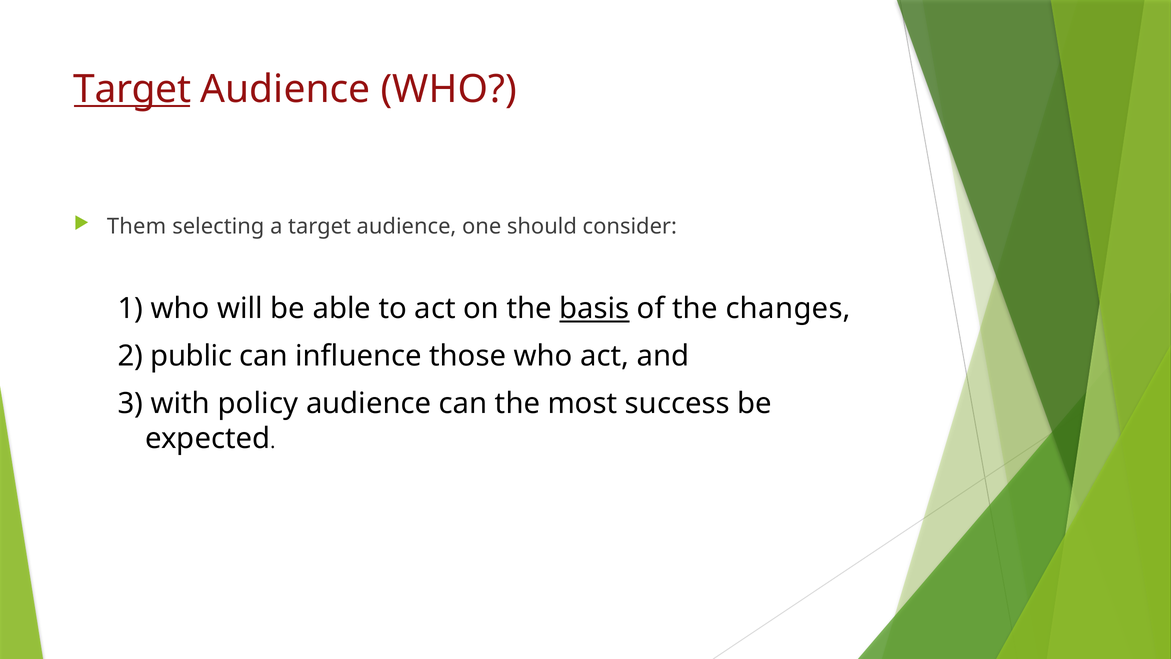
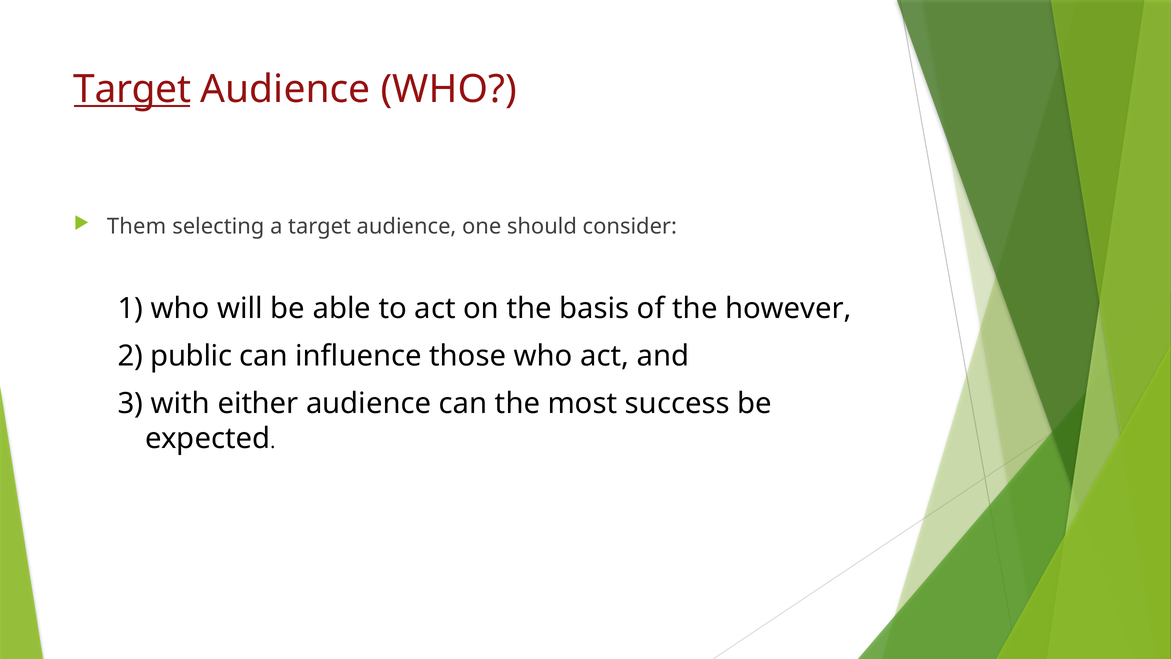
basis underline: present -> none
changes: changes -> however
policy: policy -> either
